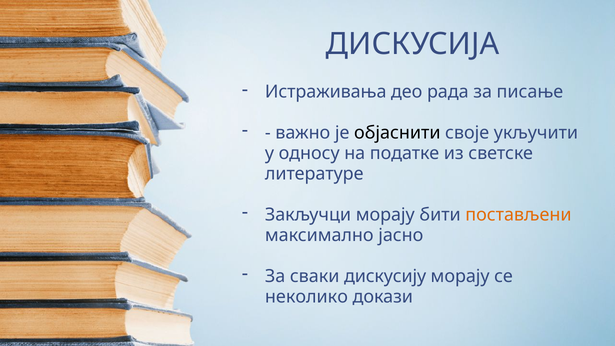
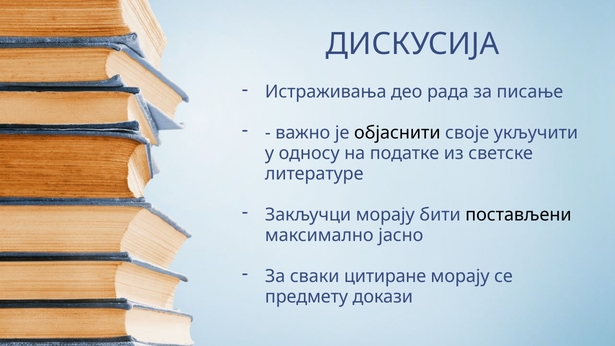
постављени colour: orange -> black
дискусију: дискусију -> цитиране
неколико: неколико -> предмету
